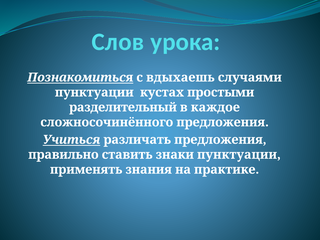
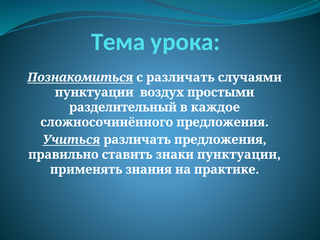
Слов: Слов -> Тема
с вдыхаешь: вдыхаешь -> различать
кустах: кустах -> воздух
